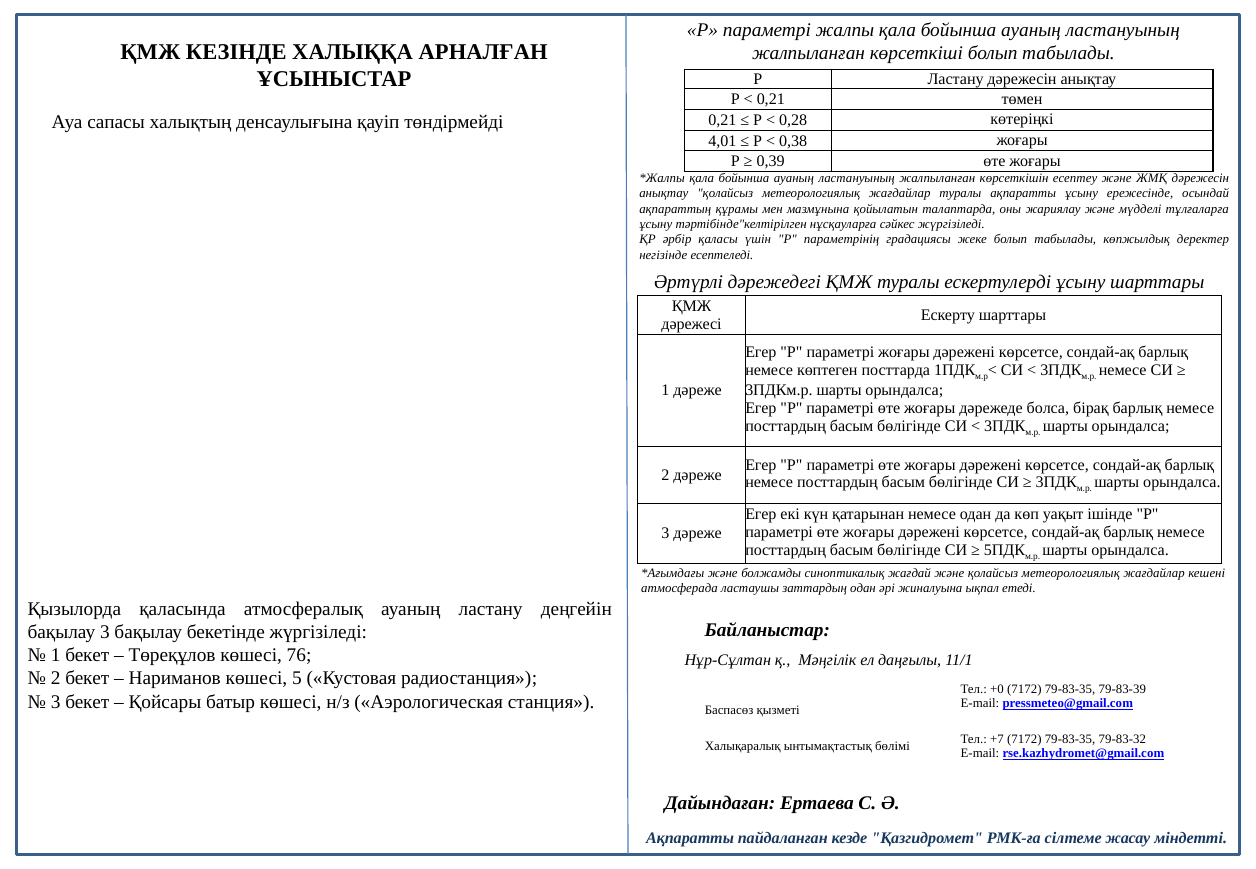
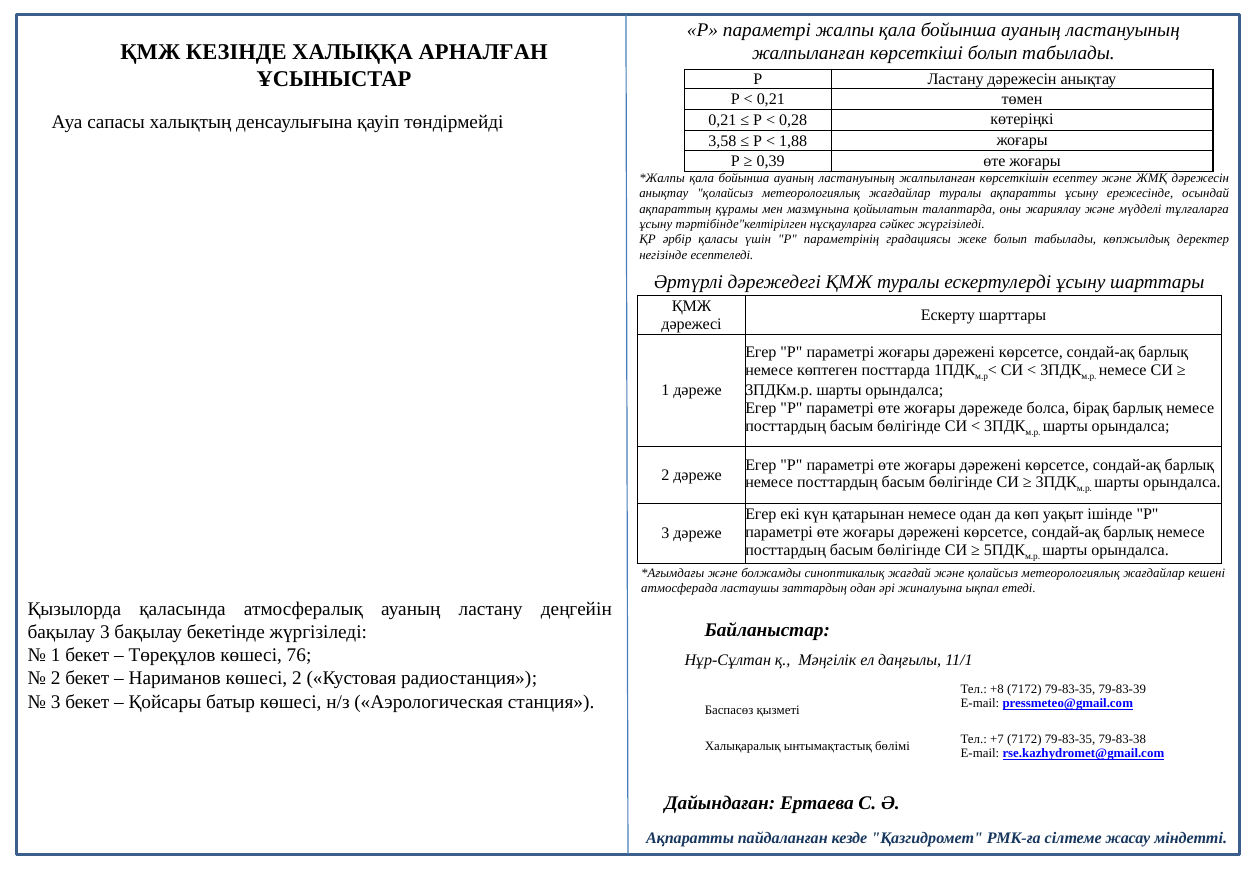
4,01: 4,01 -> 3,58
0,38: 0,38 -> 1,88
көшесі 5: 5 -> 2
+0: +0 -> +8
79-83-32: 79-83-32 -> 79-83-38
